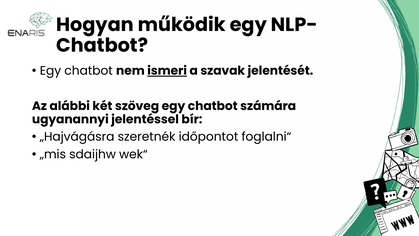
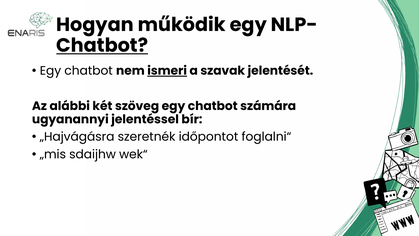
Chatbot at (102, 46) underline: none -> present
